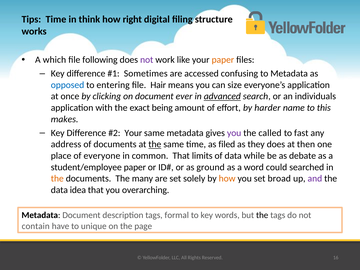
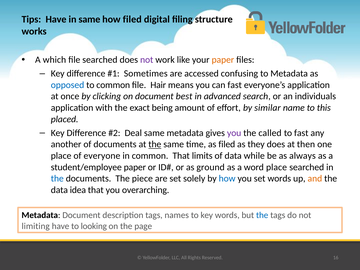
Tips Time: Time -> Have
in think: think -> same
how right: right -> filed
file following: following -> searched
to entering: entering -> common
can size: size -> fast
ever: ever -> best
advanced underline: present -> none
harder: harder -> similar
makes: makes -> placed
Your at (133, 133): Your -> Deal
address: address -> another
debate: debate -> always
word could: could -> place
the at (57, 179) colour: orange -> blue
many: many -> piece
how at (227, 179) colour: orange -> blue
set broad: broad -> words
and colour: purple -> orange
formal: formal -> names
the at (262, 215) colour: black -> blue
contain: contain -> limiting
unique: unique -> looking
